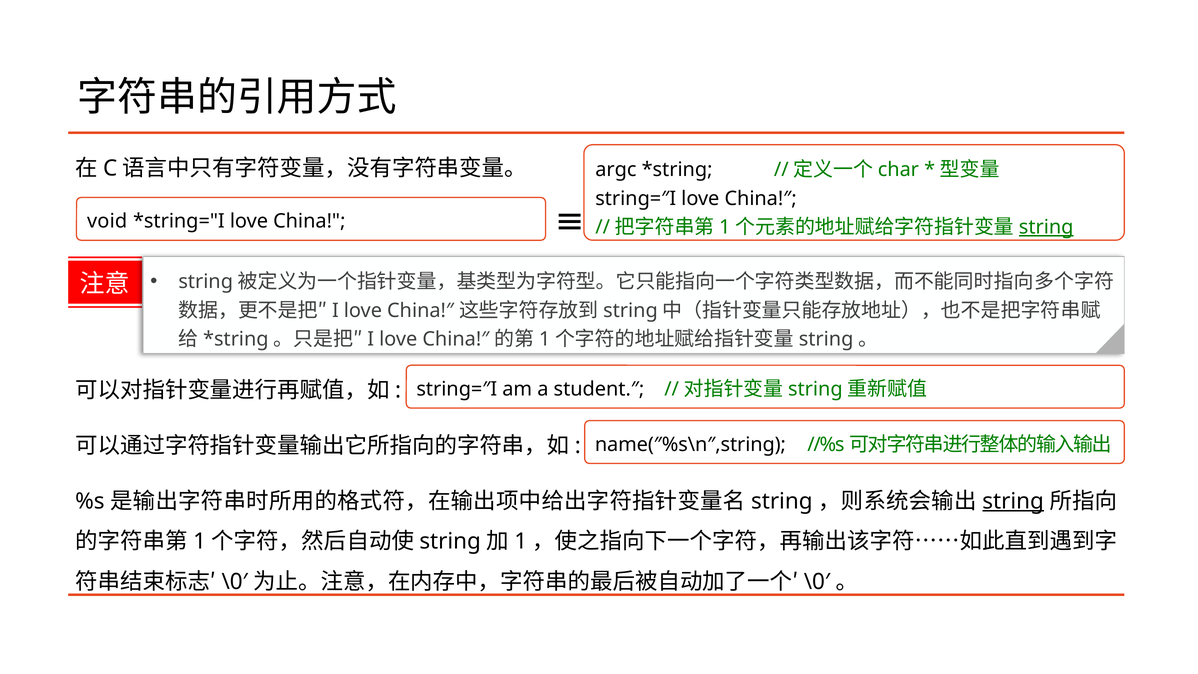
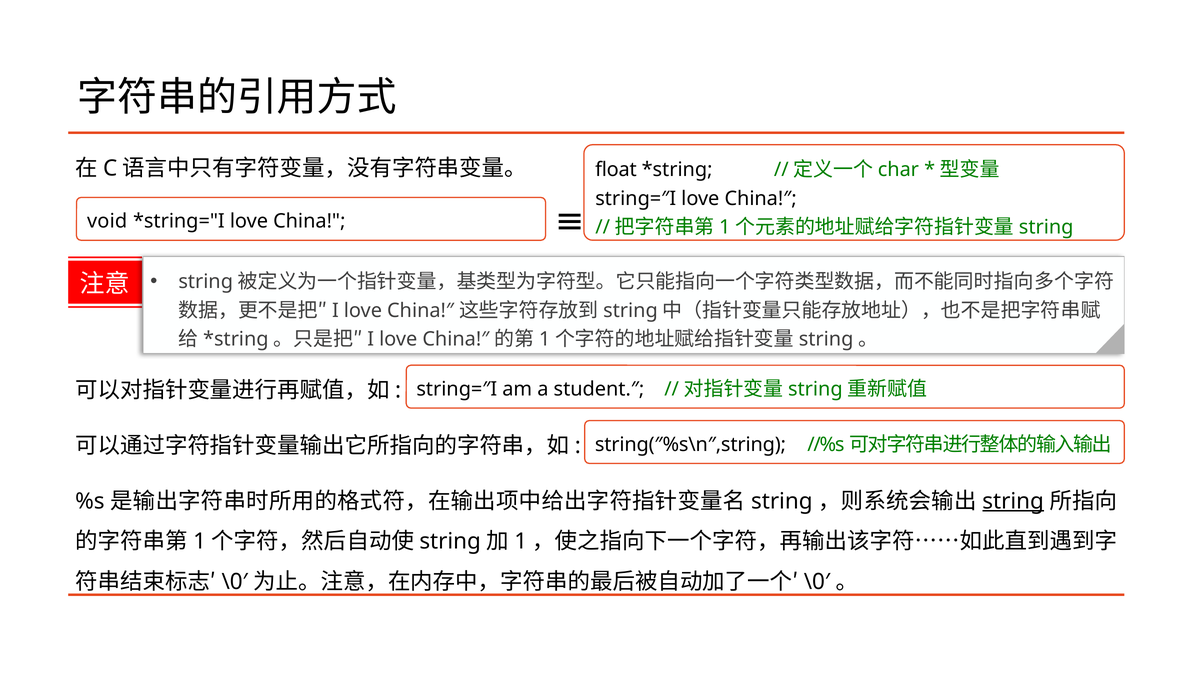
argc: argc -> float
string at (1046, 227) underline: present -> none
name(″%s\n″,string: name(″%s\n″,string -> string(″%s\n″,string
